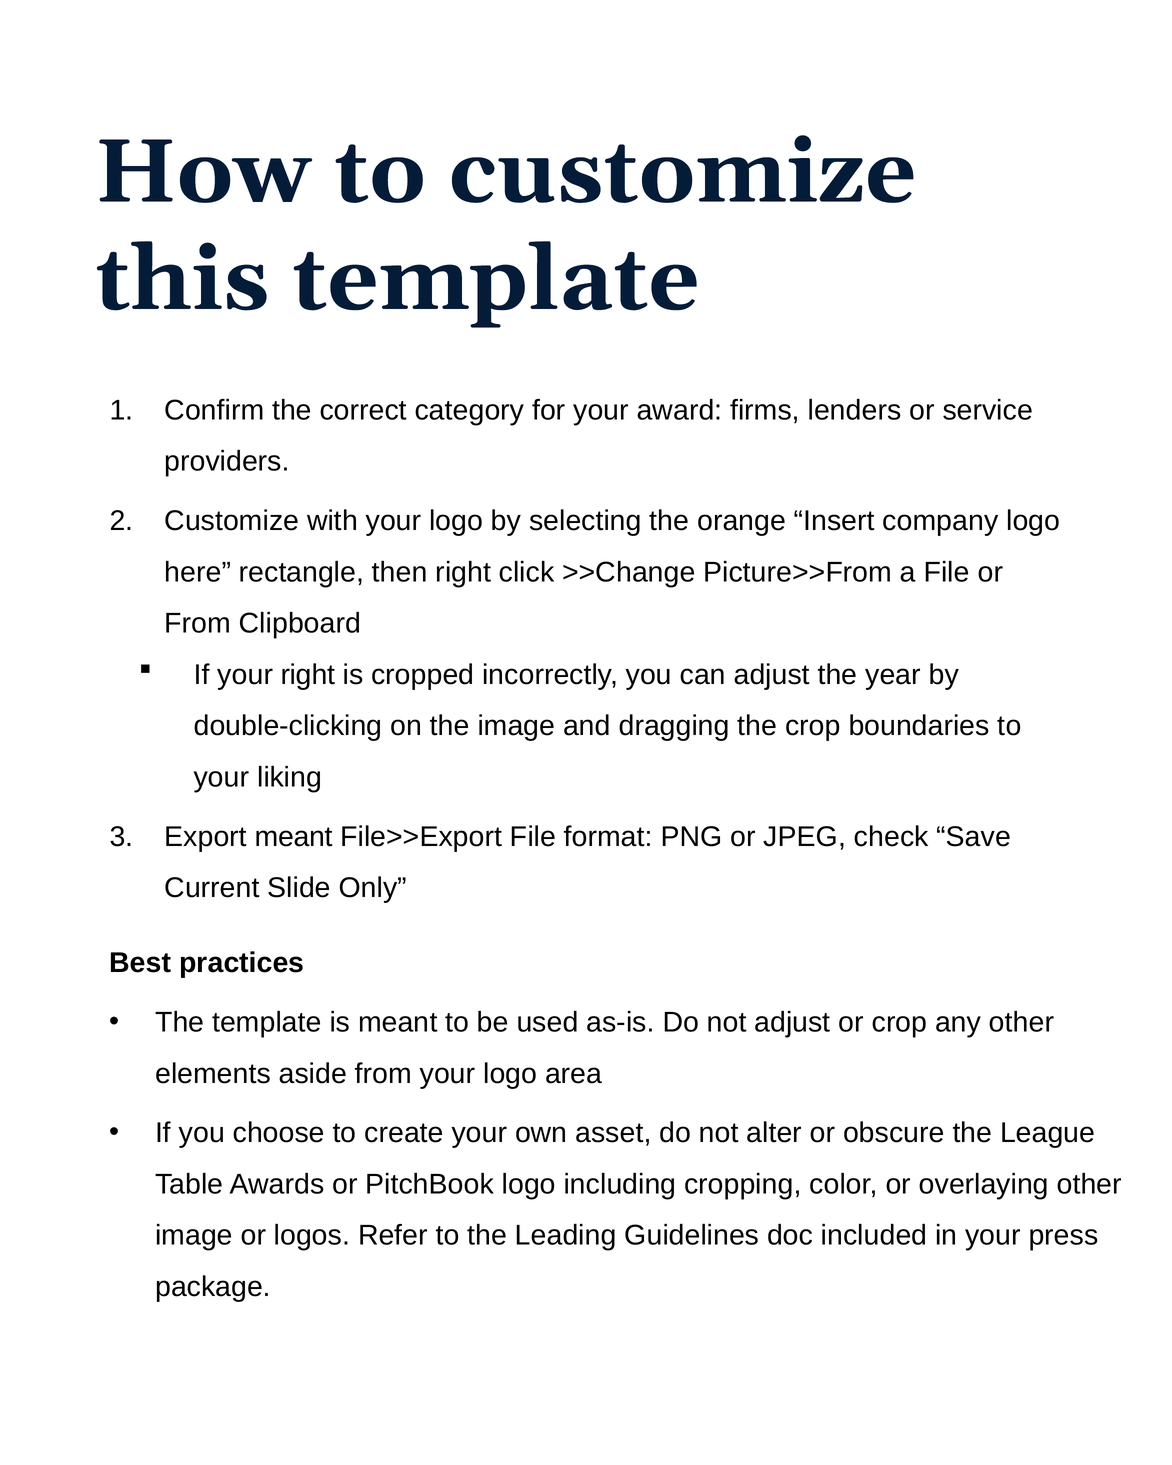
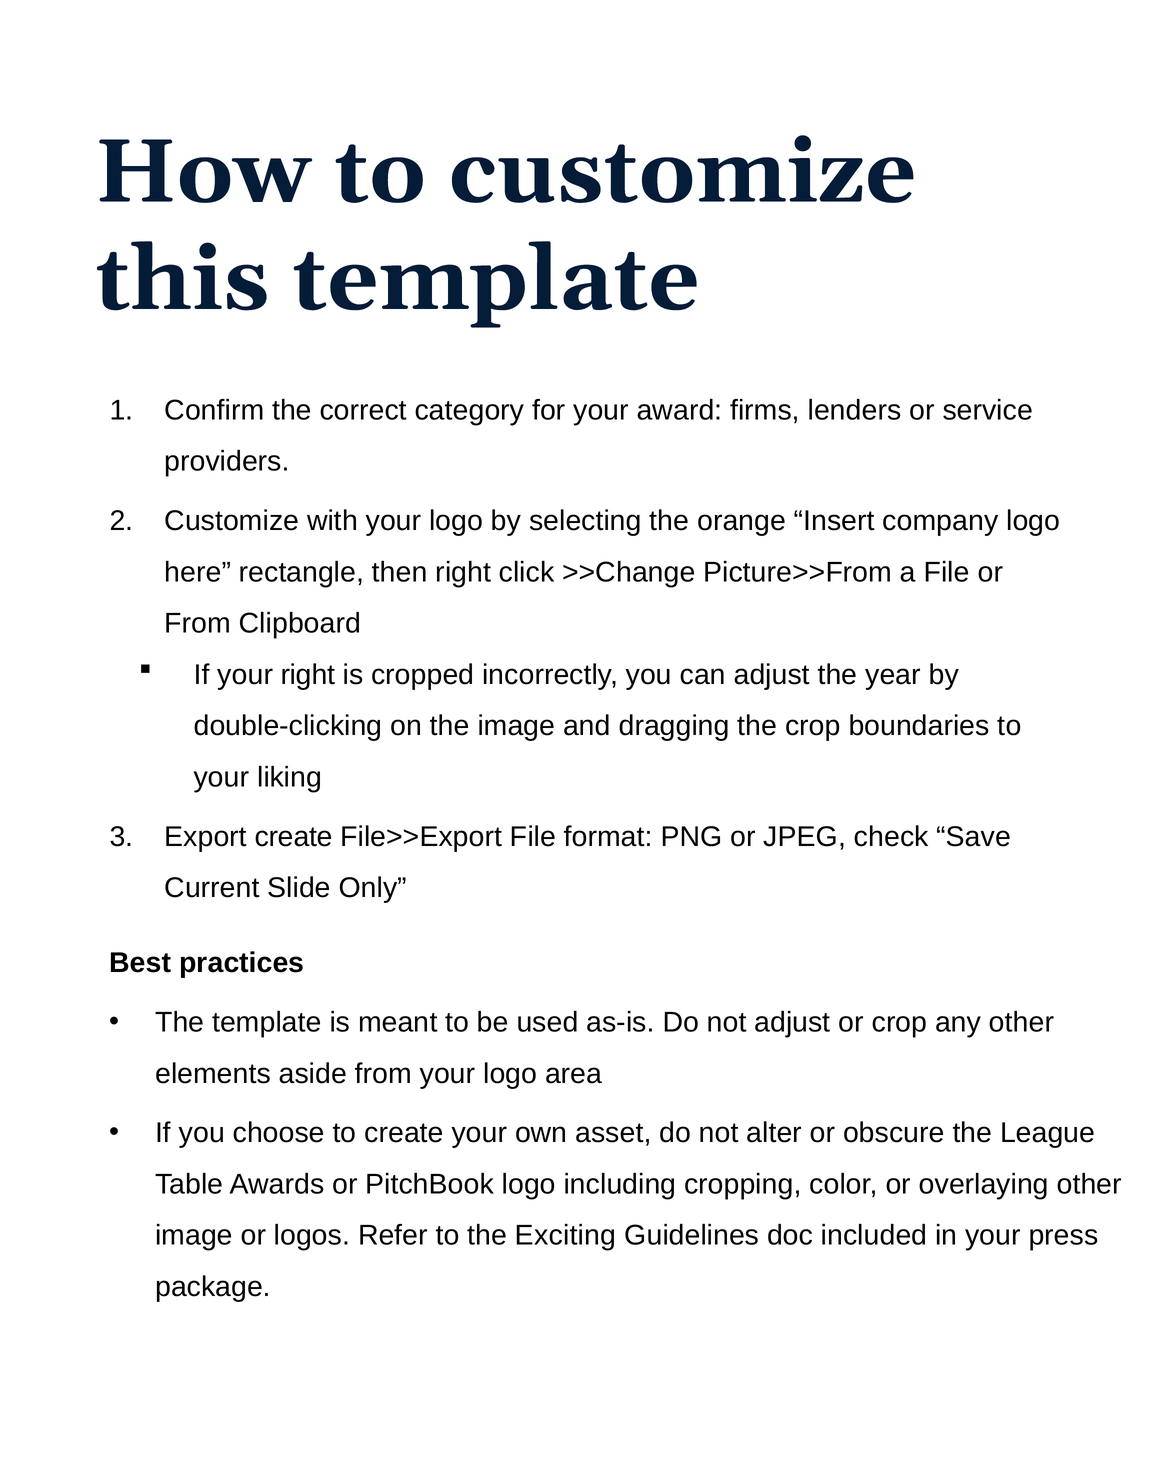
Export meant: meant -> create
Leading: Leading -> Exciting
